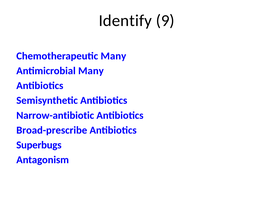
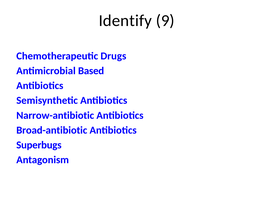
Chemotherapeutic Many: Many -> Drugs
Antimicrobial Many: Many -> Based
Broad-prescribe: Broad-prescribe -> Broad-antibiotic
